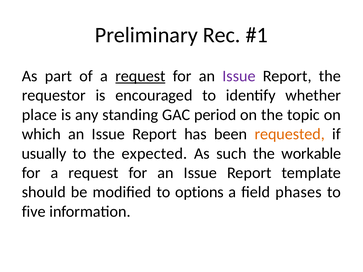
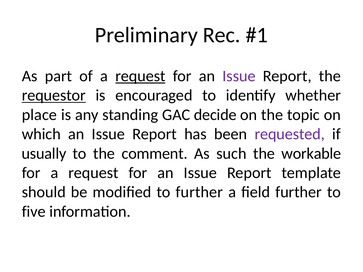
requestor underline: none -> present
period: period -> decide
requested colour: orange -> purple
expected: expected -> comment
to options: options -> further
field phases: phases -> further
